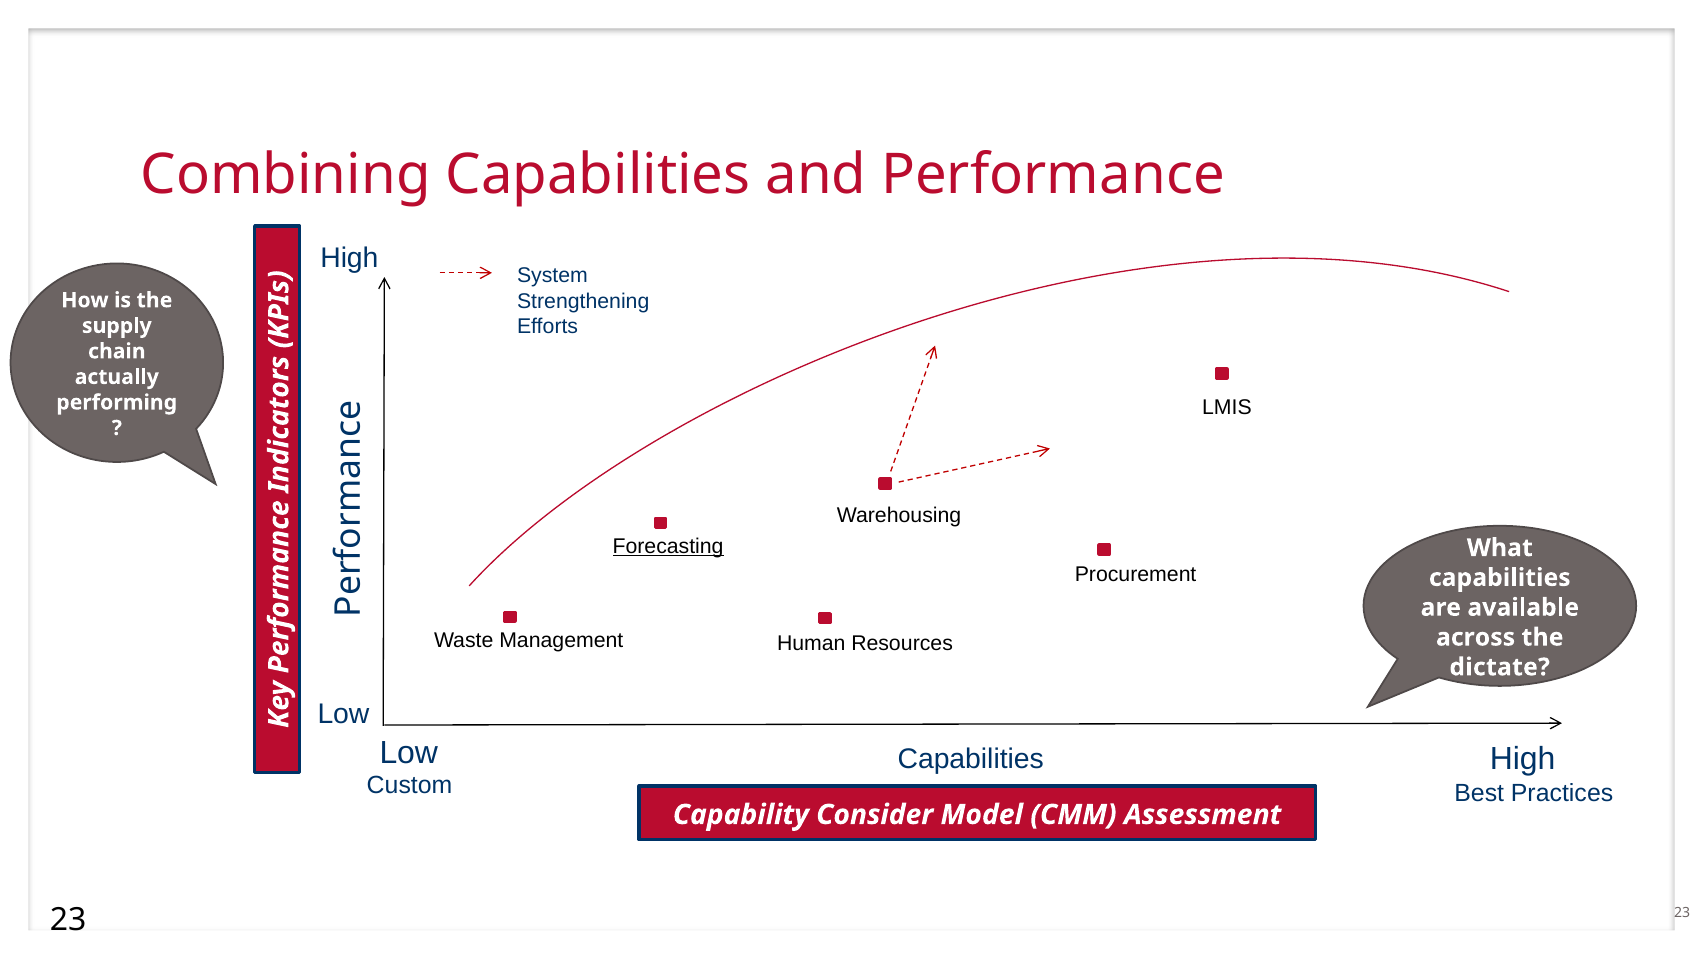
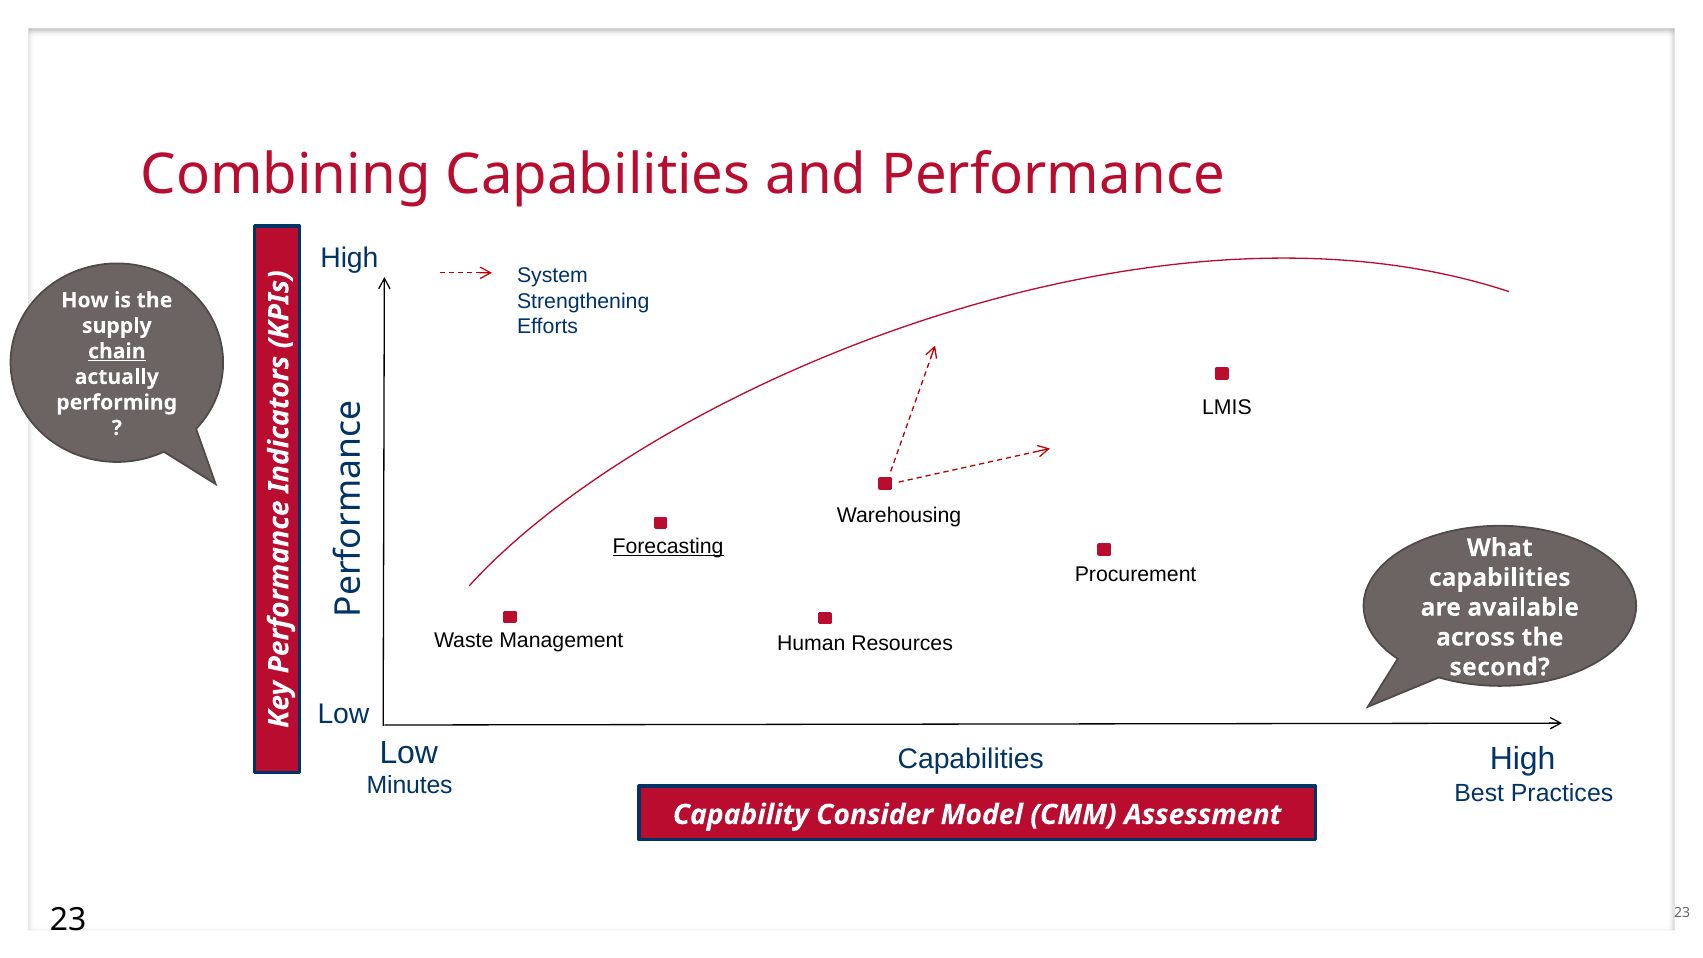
chain underline: none -> present
dictate: dictate -> second
Custom: Custom -> Minutes
